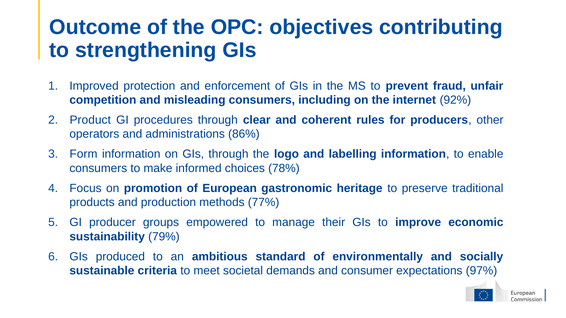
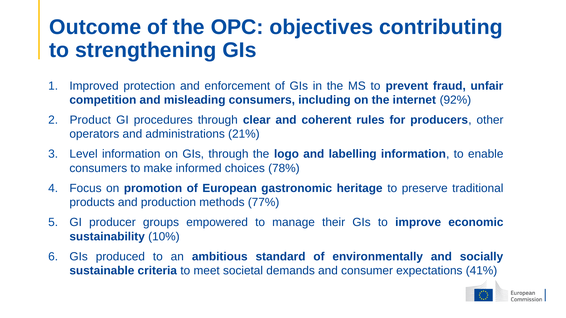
86%: 86% -> 21%
Form: Form -> Level
79%: 79% -> 10%
97%: 97% -> 41%
